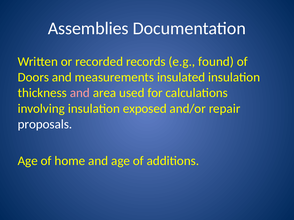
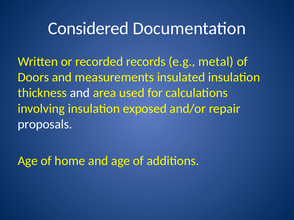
Assemblies: Assemblies -> Considered
found: found -> metal
and at (80, 93) colour: pink -> white
